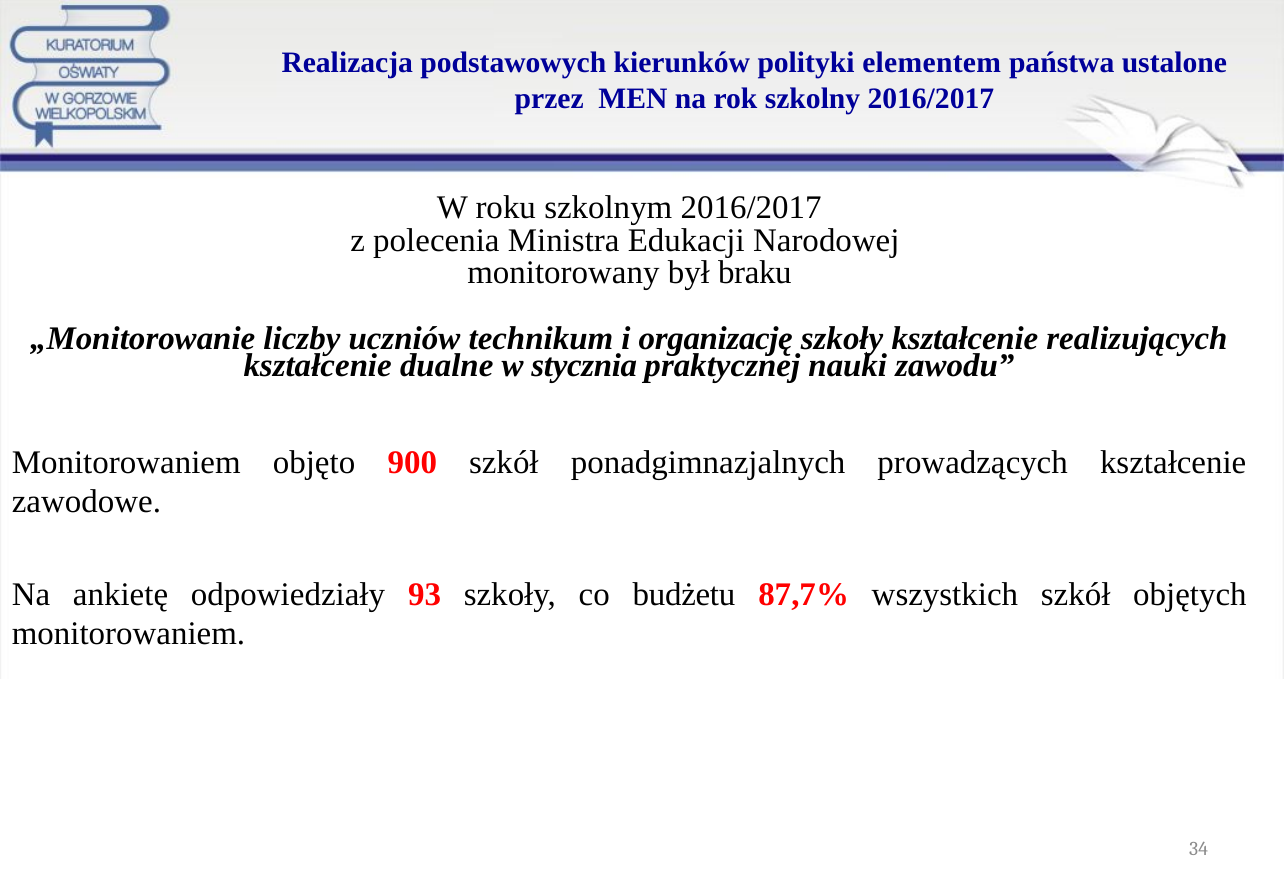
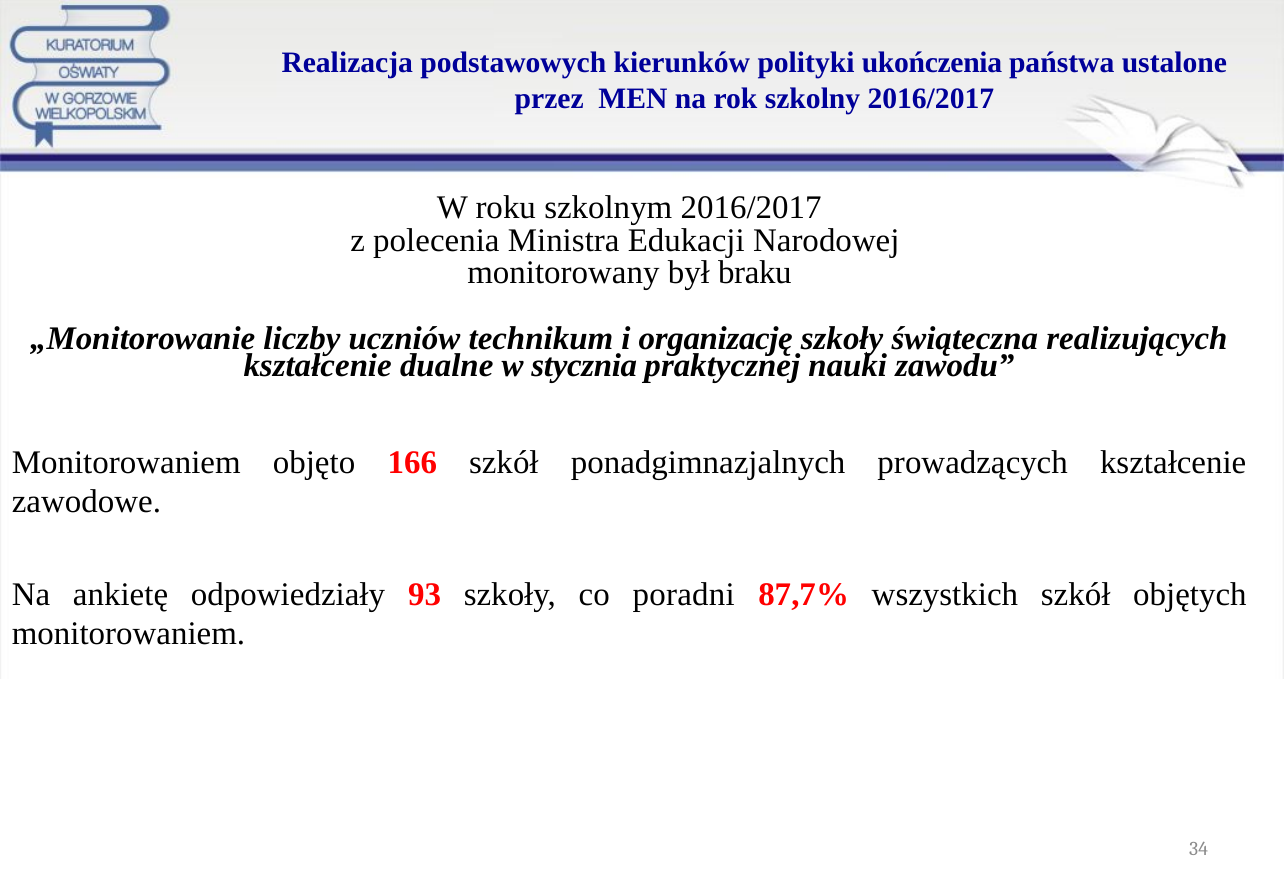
elementem: elementem -> ukończenia
szkoły kształcenie: kształcenie -> świąteczna
900: 900 -> 166
budżetu: budżetu -> poradni
